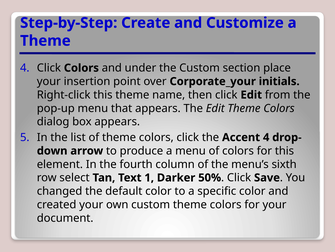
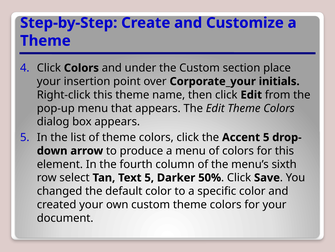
Accent 4: 4 -> 5
Text 1: 1 -> 5
